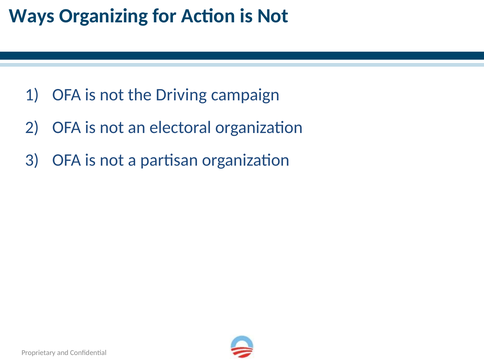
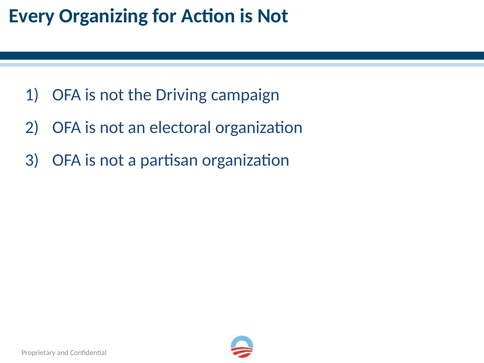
Ways: Ways -> Every
